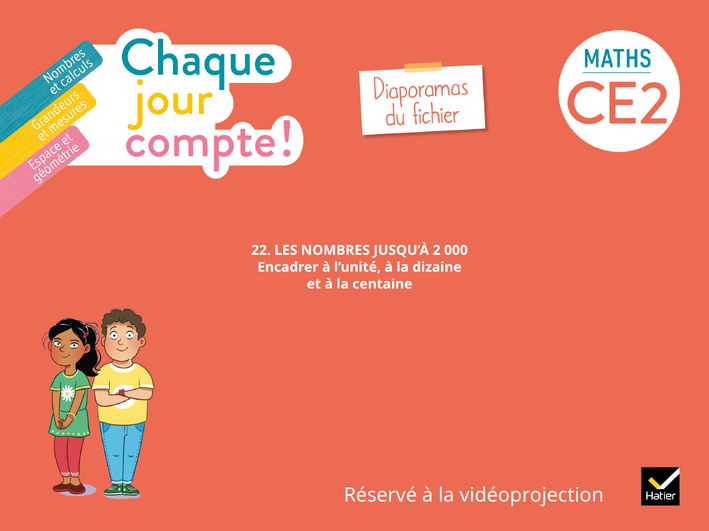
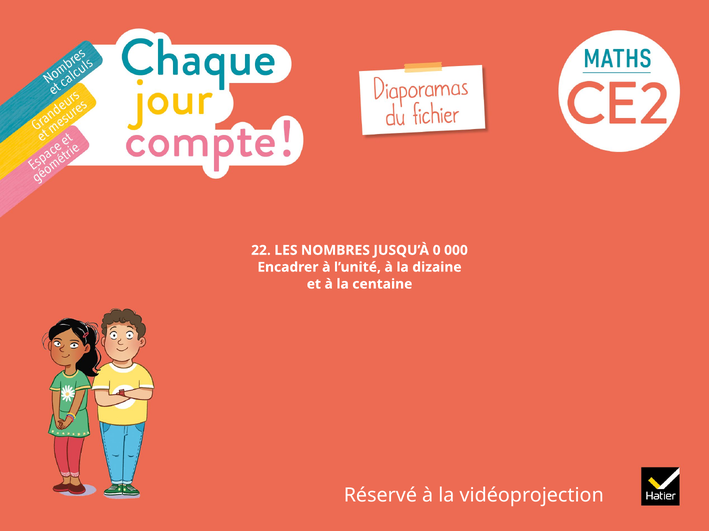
2: 2 -> 0
